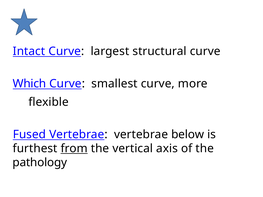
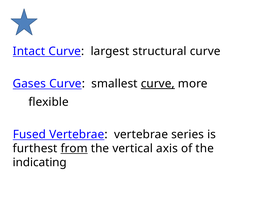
Which: Which -> Gases
curve at (158, 84) underline: none -> present
below: below -> series
pathology: pathology -> indicating
